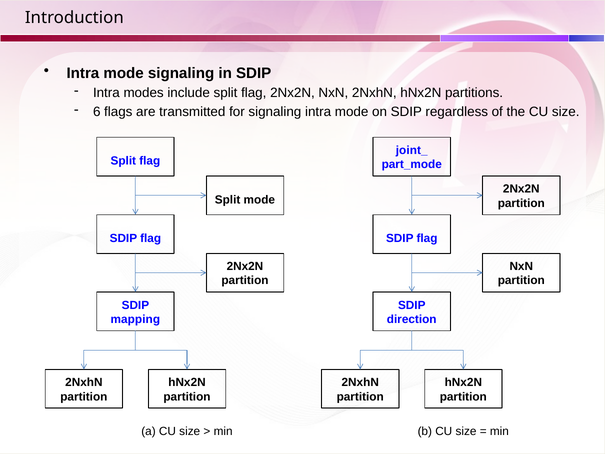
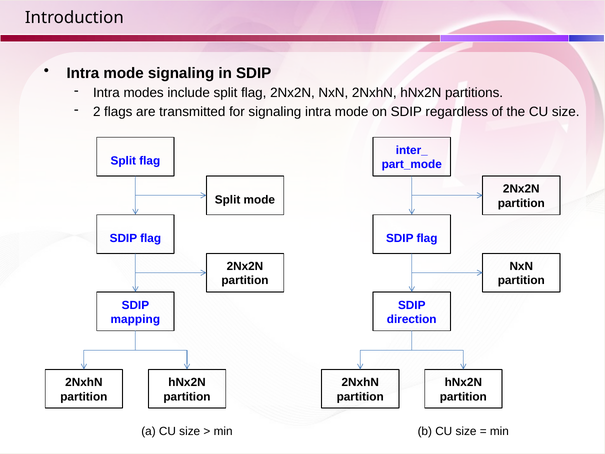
6: 6 -> 2
joint_: joint_ -> inter_
